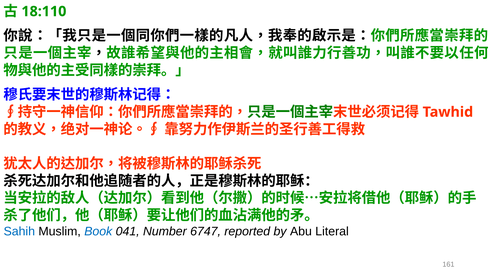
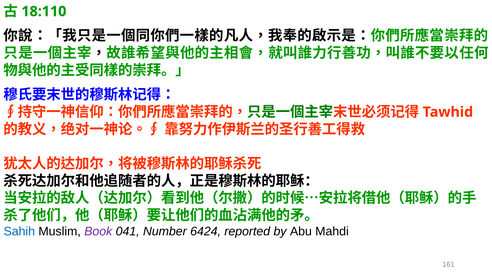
Book colour: blue -> purple
6747: 6747 -> 6424
Literal: Literal -> Mahdi
